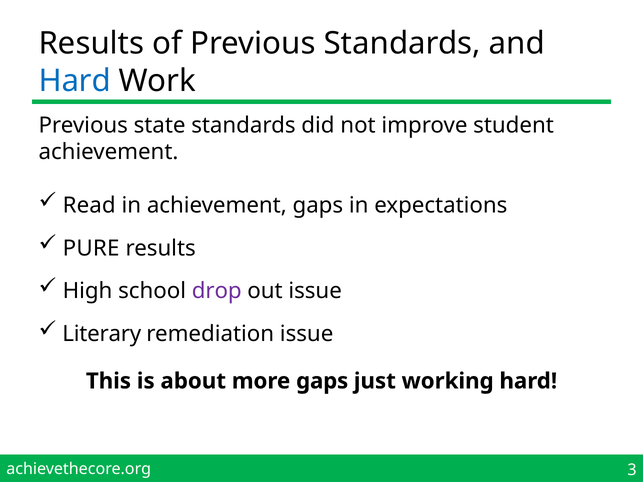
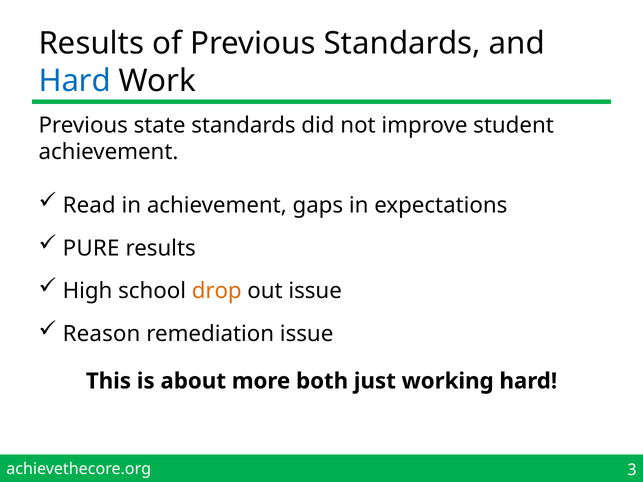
drop colour: purple -> orange
Literary: Literary -> Reason
more gaps: gaps -> both
